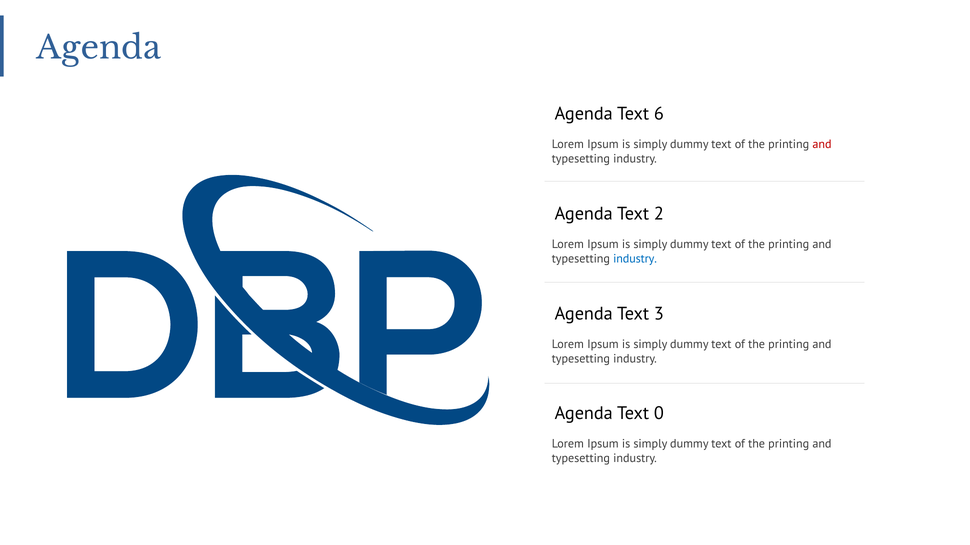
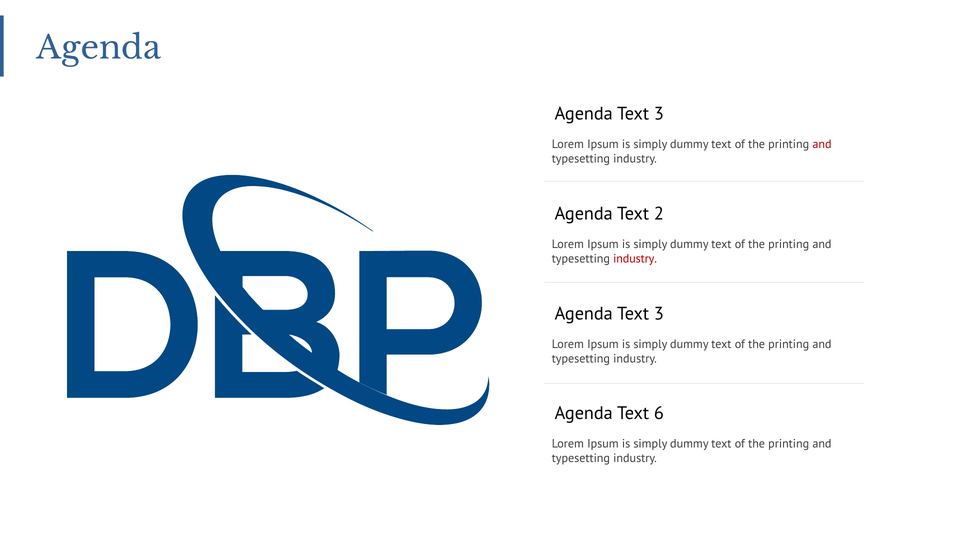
6 at (659, 114): 6 -> 3
industry at (635, 259) colour: blue -> red
0: 0 -> 6
